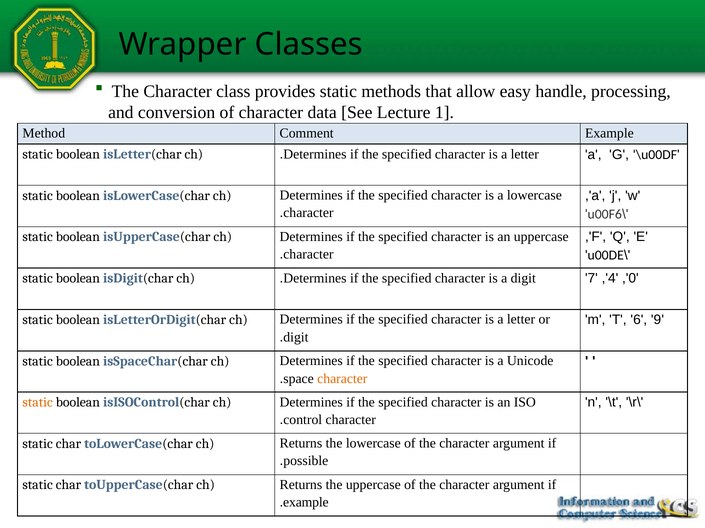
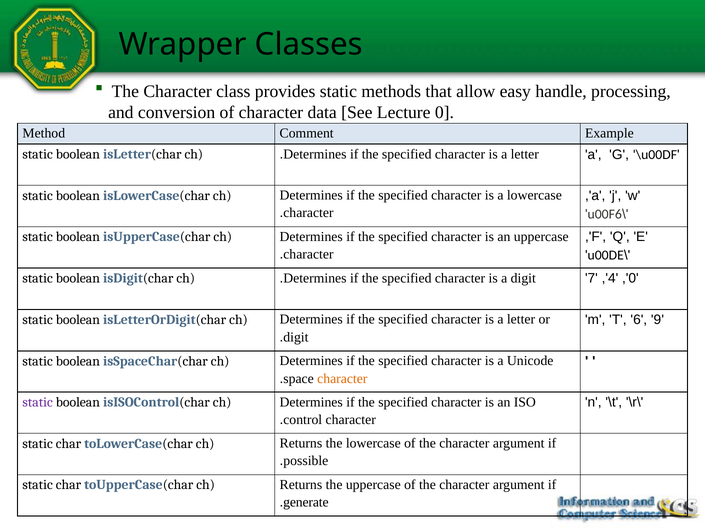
Lecture 1: 1 -> 0
static at (38, 403) colour: orange -> purple
example at (306, 503): example -> generate
